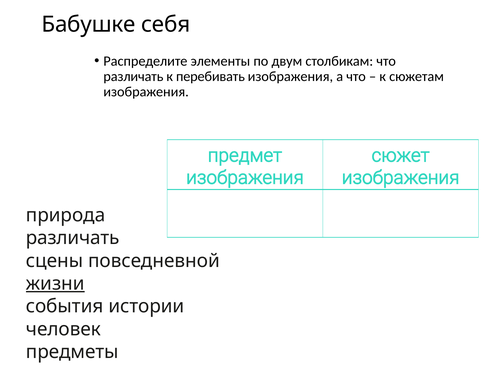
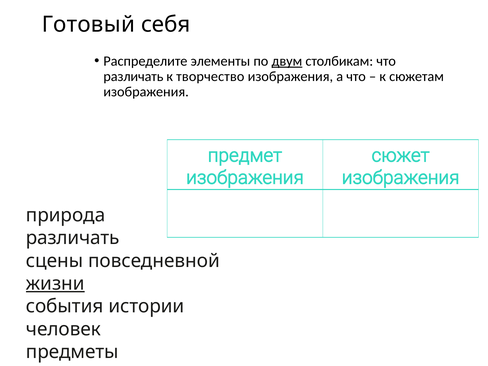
Бабушке: Бабушке -> Готовый
двум underline: none -> present
перебивать: перебивать -> творчество
